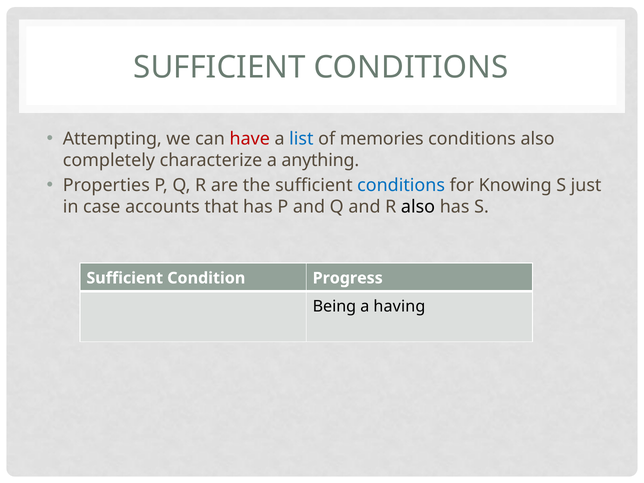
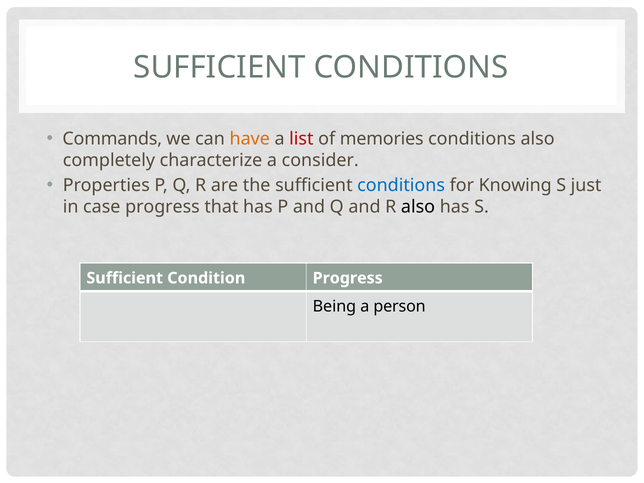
Attempting: Attempting -> Commands
have colour: red -> orange
list colour: blue -> red
anything: anything -> consider
case accounts: accounts -> progress
having: having -> person
